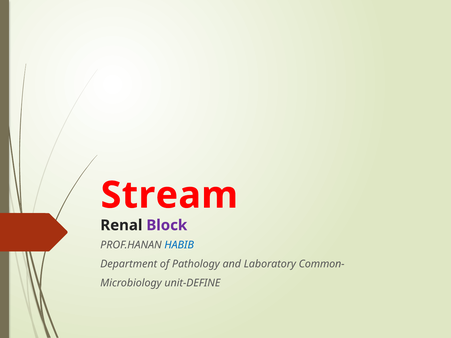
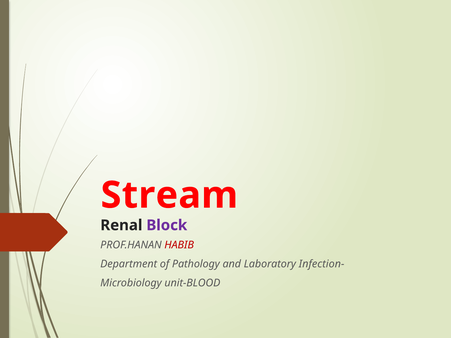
HABIB colour: blue -> red
Common-: Common- -> Infection-
unit-DEFINE: unit-DEFINE -> unit-BLOOD
